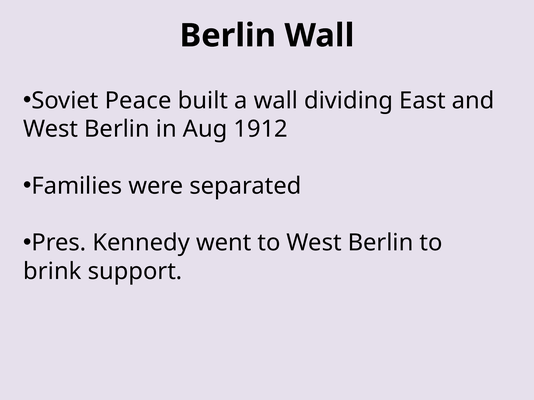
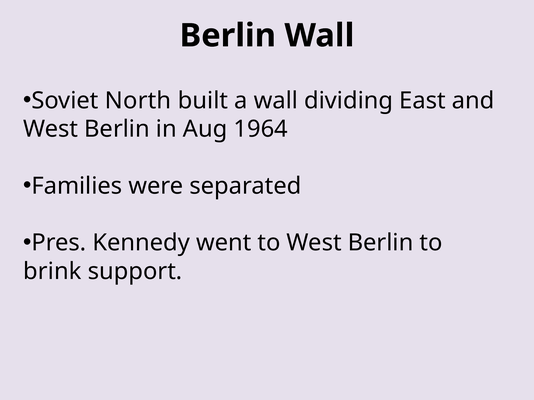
Peace: Peace -> North
1912: 1912 -> 1964
